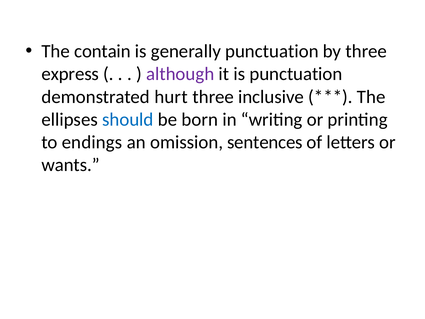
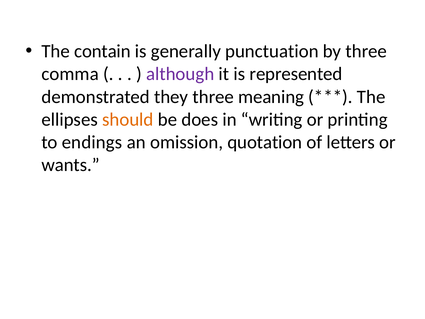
express: express -> comma
is punctuation: punctuation -> represented
hurt: hurt -> they
inclusive: inclusive -> meaning
should colour: blue -> orange
born: born -> does
sentences: sentences -> quotation
